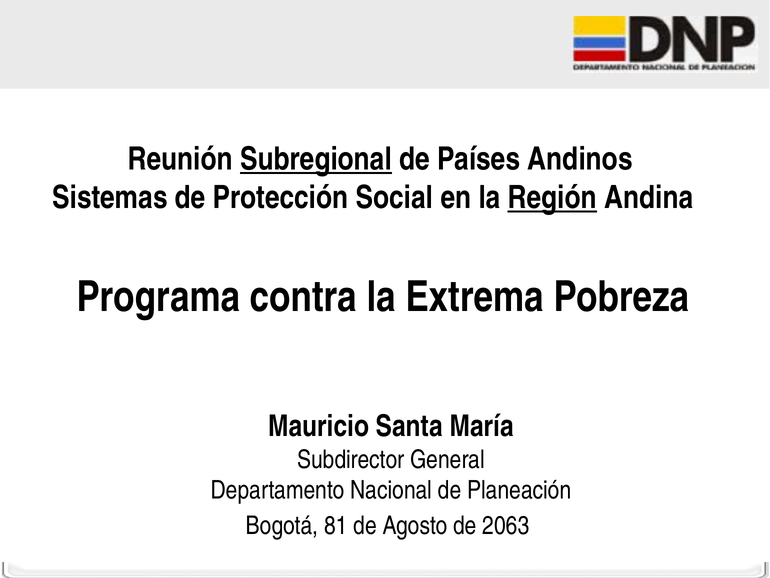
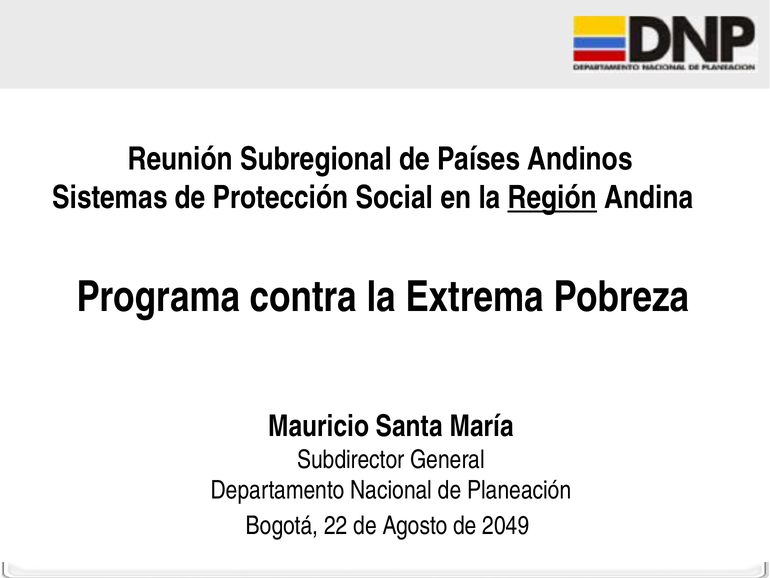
Subregional underline: present -> none
81: 81 -> 22
2063: 2063 -> 2049
